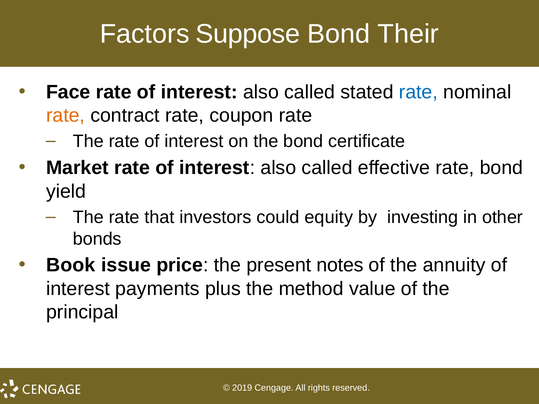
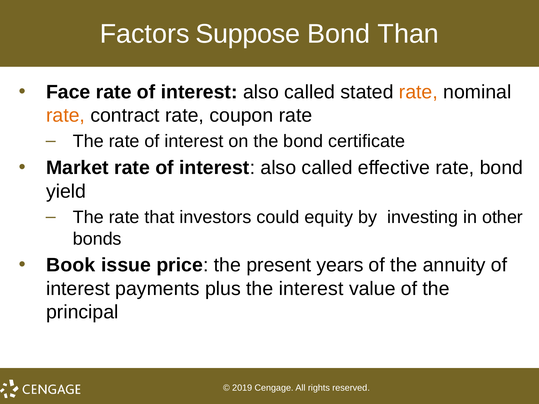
Their: Their -> Than
rate at (418, 92) colour: blue -> orange
notes: notes -> years
the method: method -> interest
